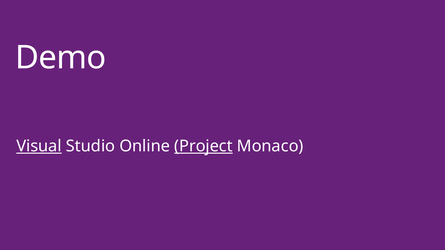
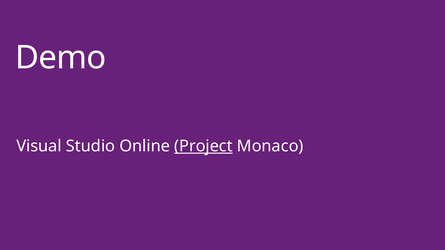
Visual underline: present -> none
